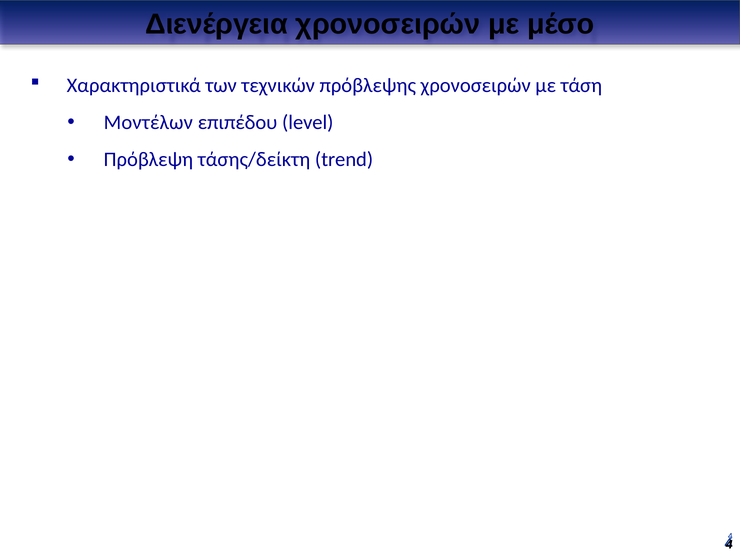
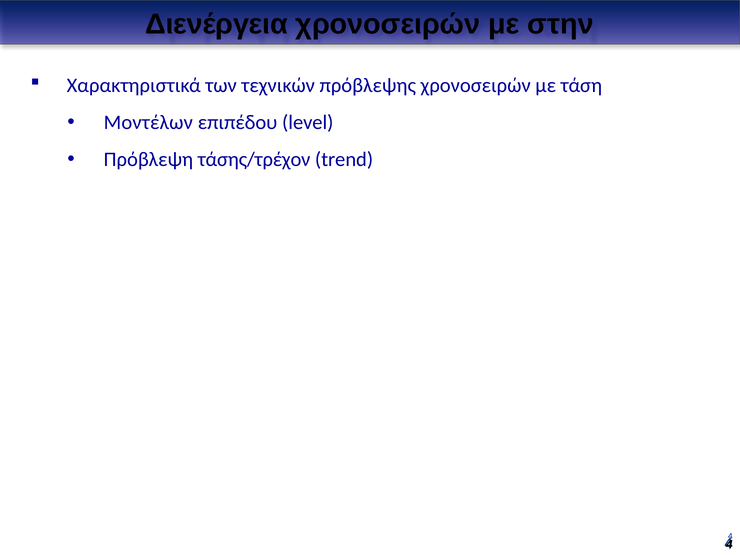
μέσο: μέσο -> στην
τάσης/δείκτη: τάσης/δείκτη -> τάσης/τρέχον
